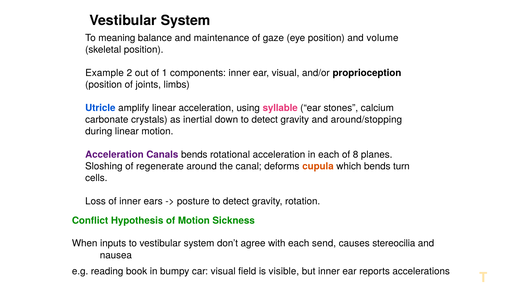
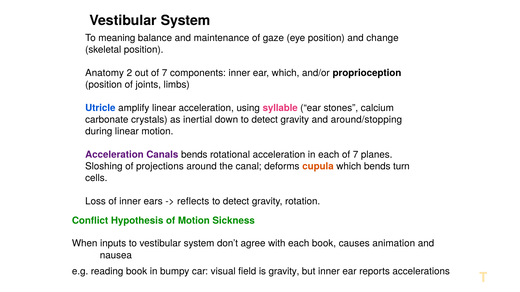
volume: volume -> change
Example: Example -> Anatomy
out of 1: 1 -> 7
ear visual: visual -> which
each of 8: 8 -> 7
regenerate: regenerate -> projections
posture: posture -> reflects
each send: send -> book
stereocilia: stereocilia -> animation
is visible: visible -> gravity
